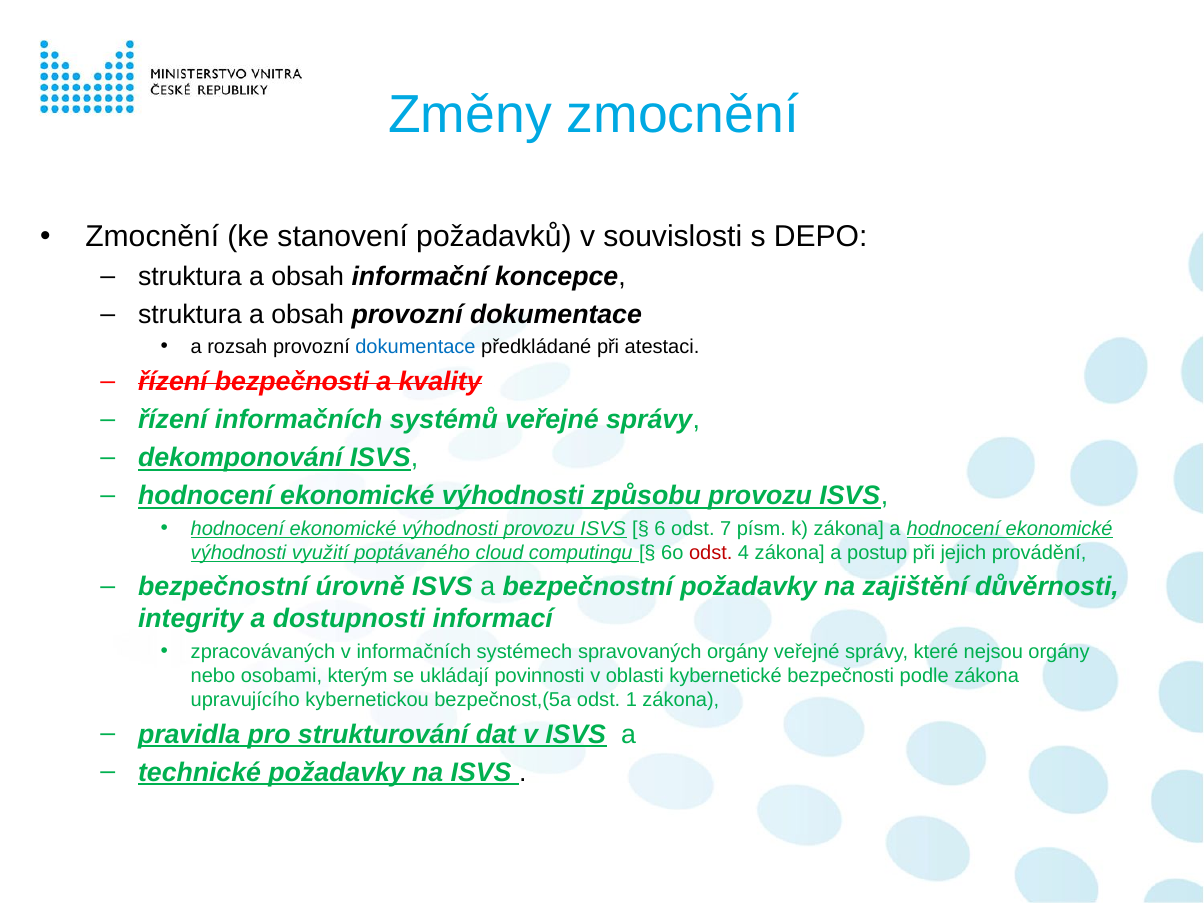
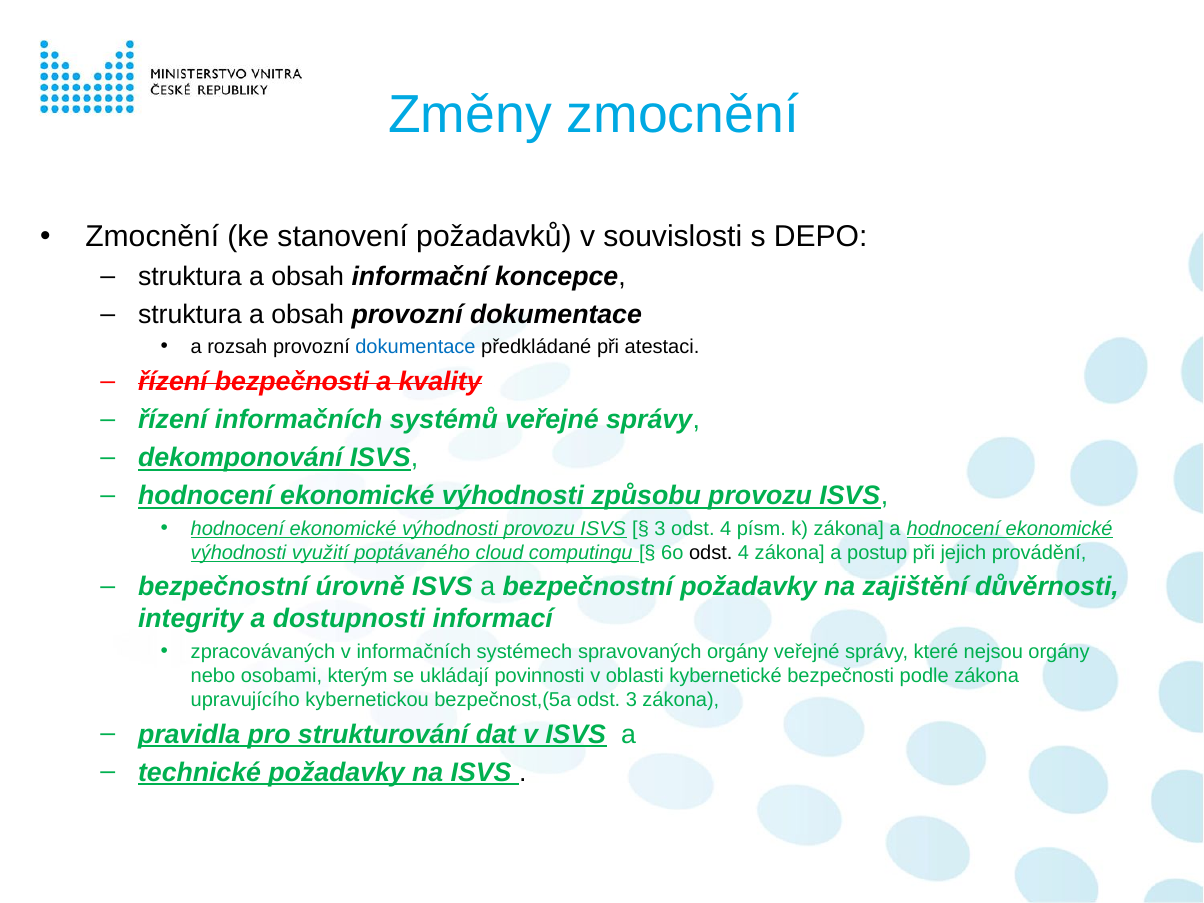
6 at (660, 528): 6 -> 3
7 at (726, 528): 7 -> 4
odst at (711, 552) colour: red -> black
odst 1: 1 -> 3
